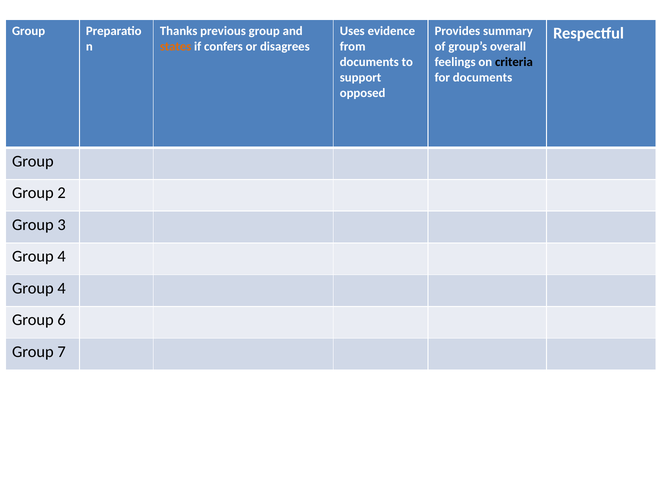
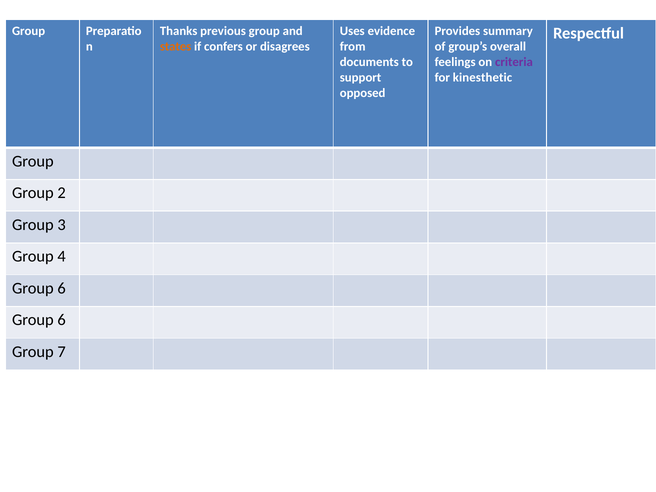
criteria colour: black -> purple
for documents: documents -> kinesthetic
4 at (62, 288): 4 -> 6
